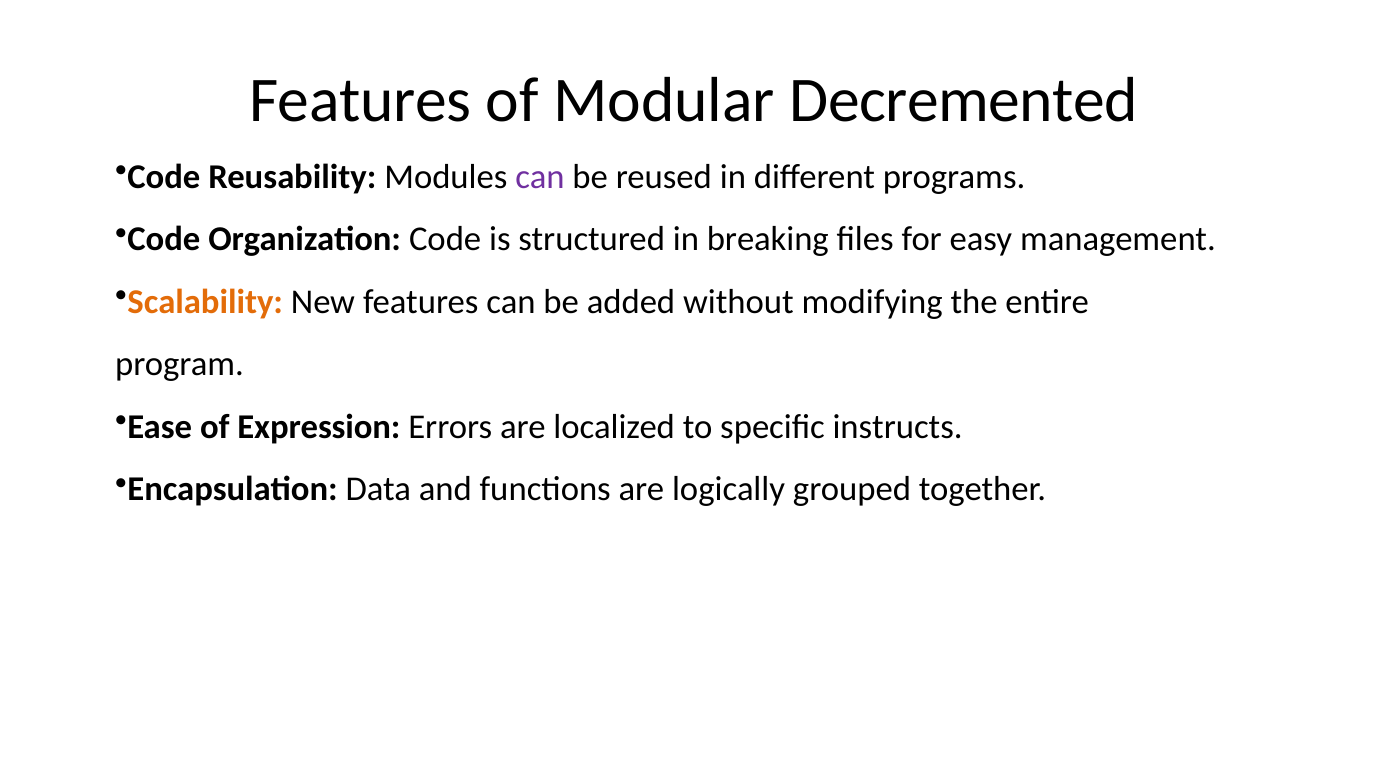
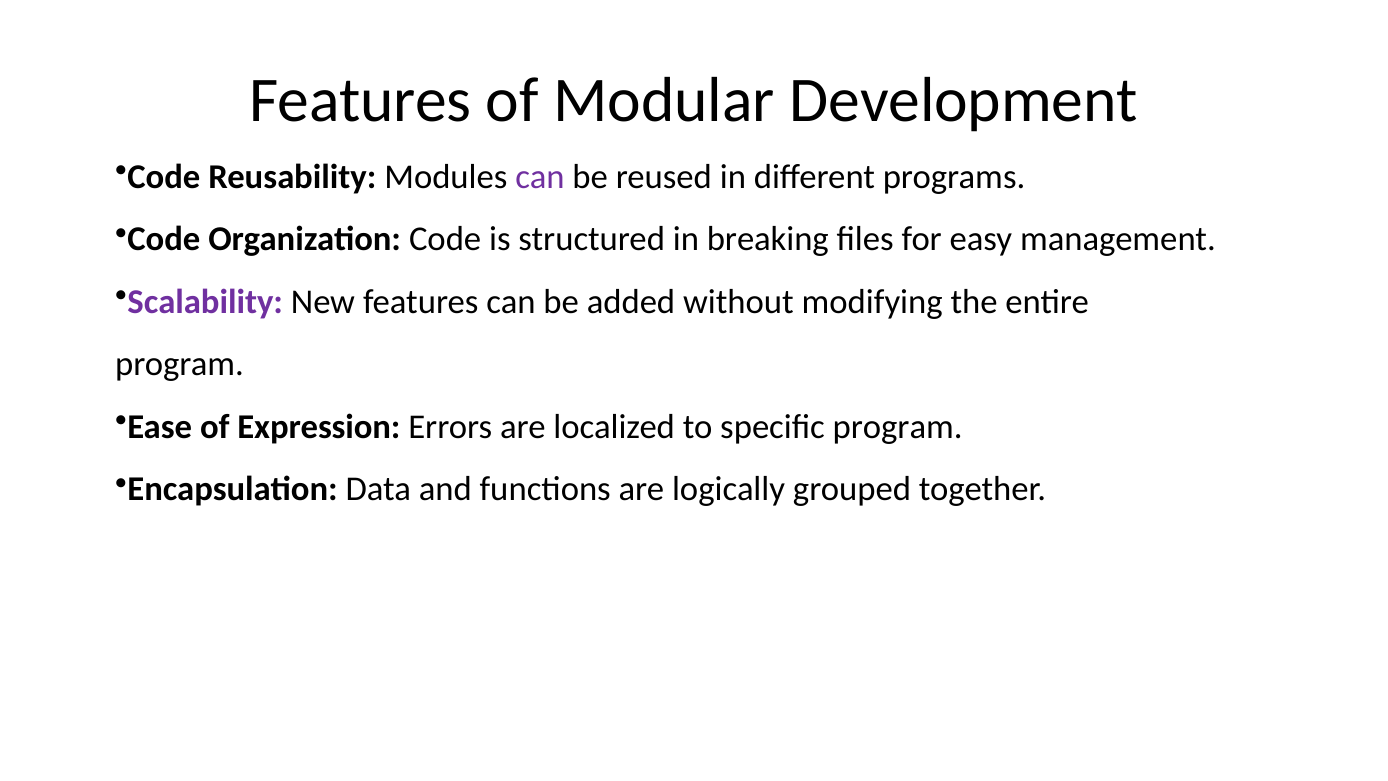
Decremented: Decremented -> Development
Scalability colour: orange -> purple
specific instructs: instructs -> program
